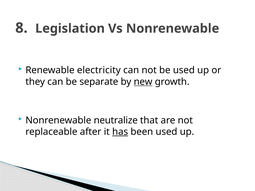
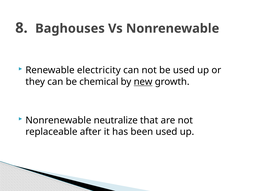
Legislation: Legislation -> Baghouses
separate: separate -> chemical
has underline: present -> none
